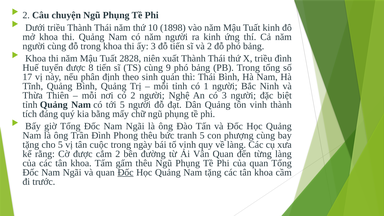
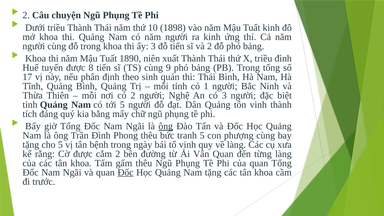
2828: 2828 -> 1890
ông at (166, 126) underline: none -> present
cuộc: cuộc -> bệnh
